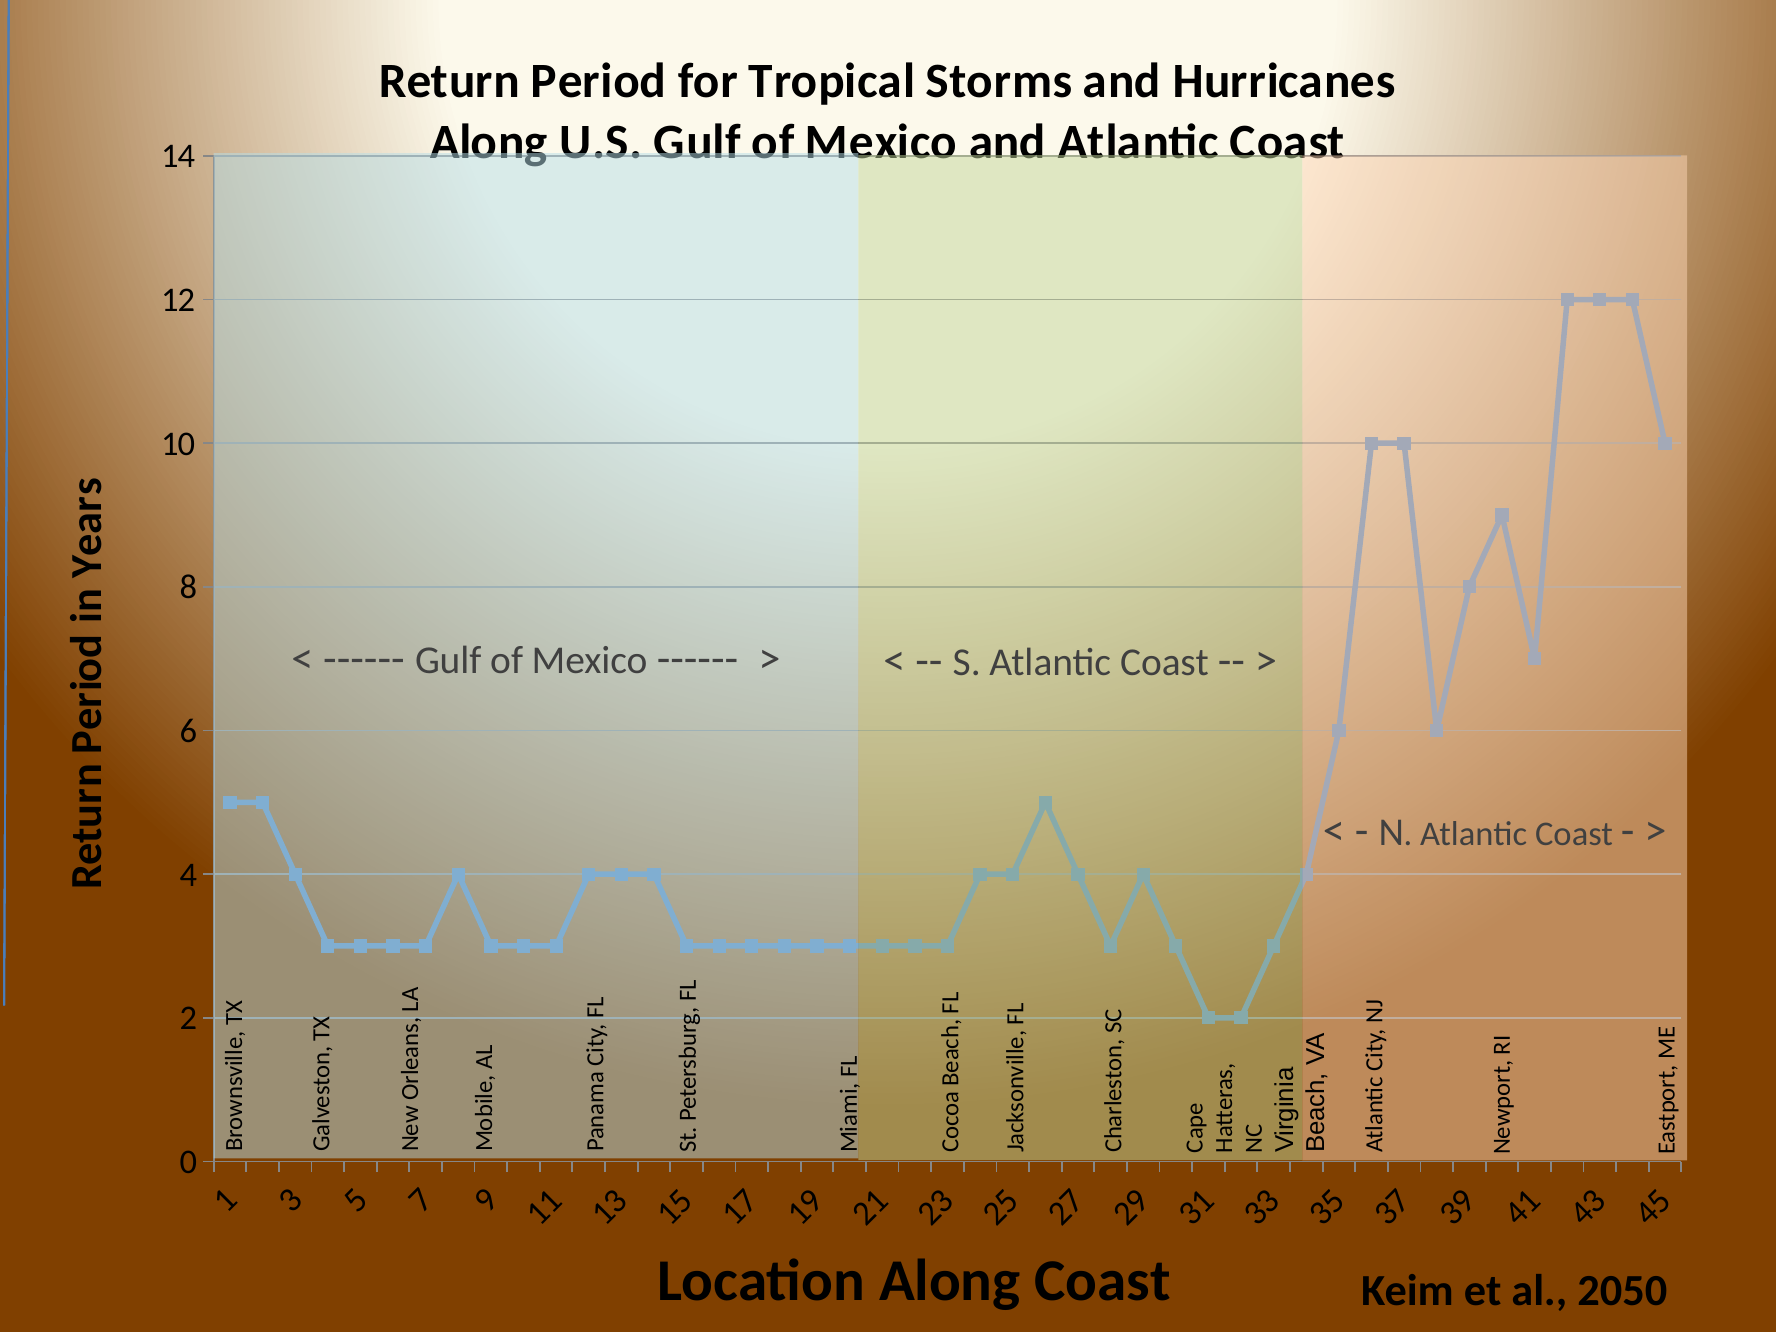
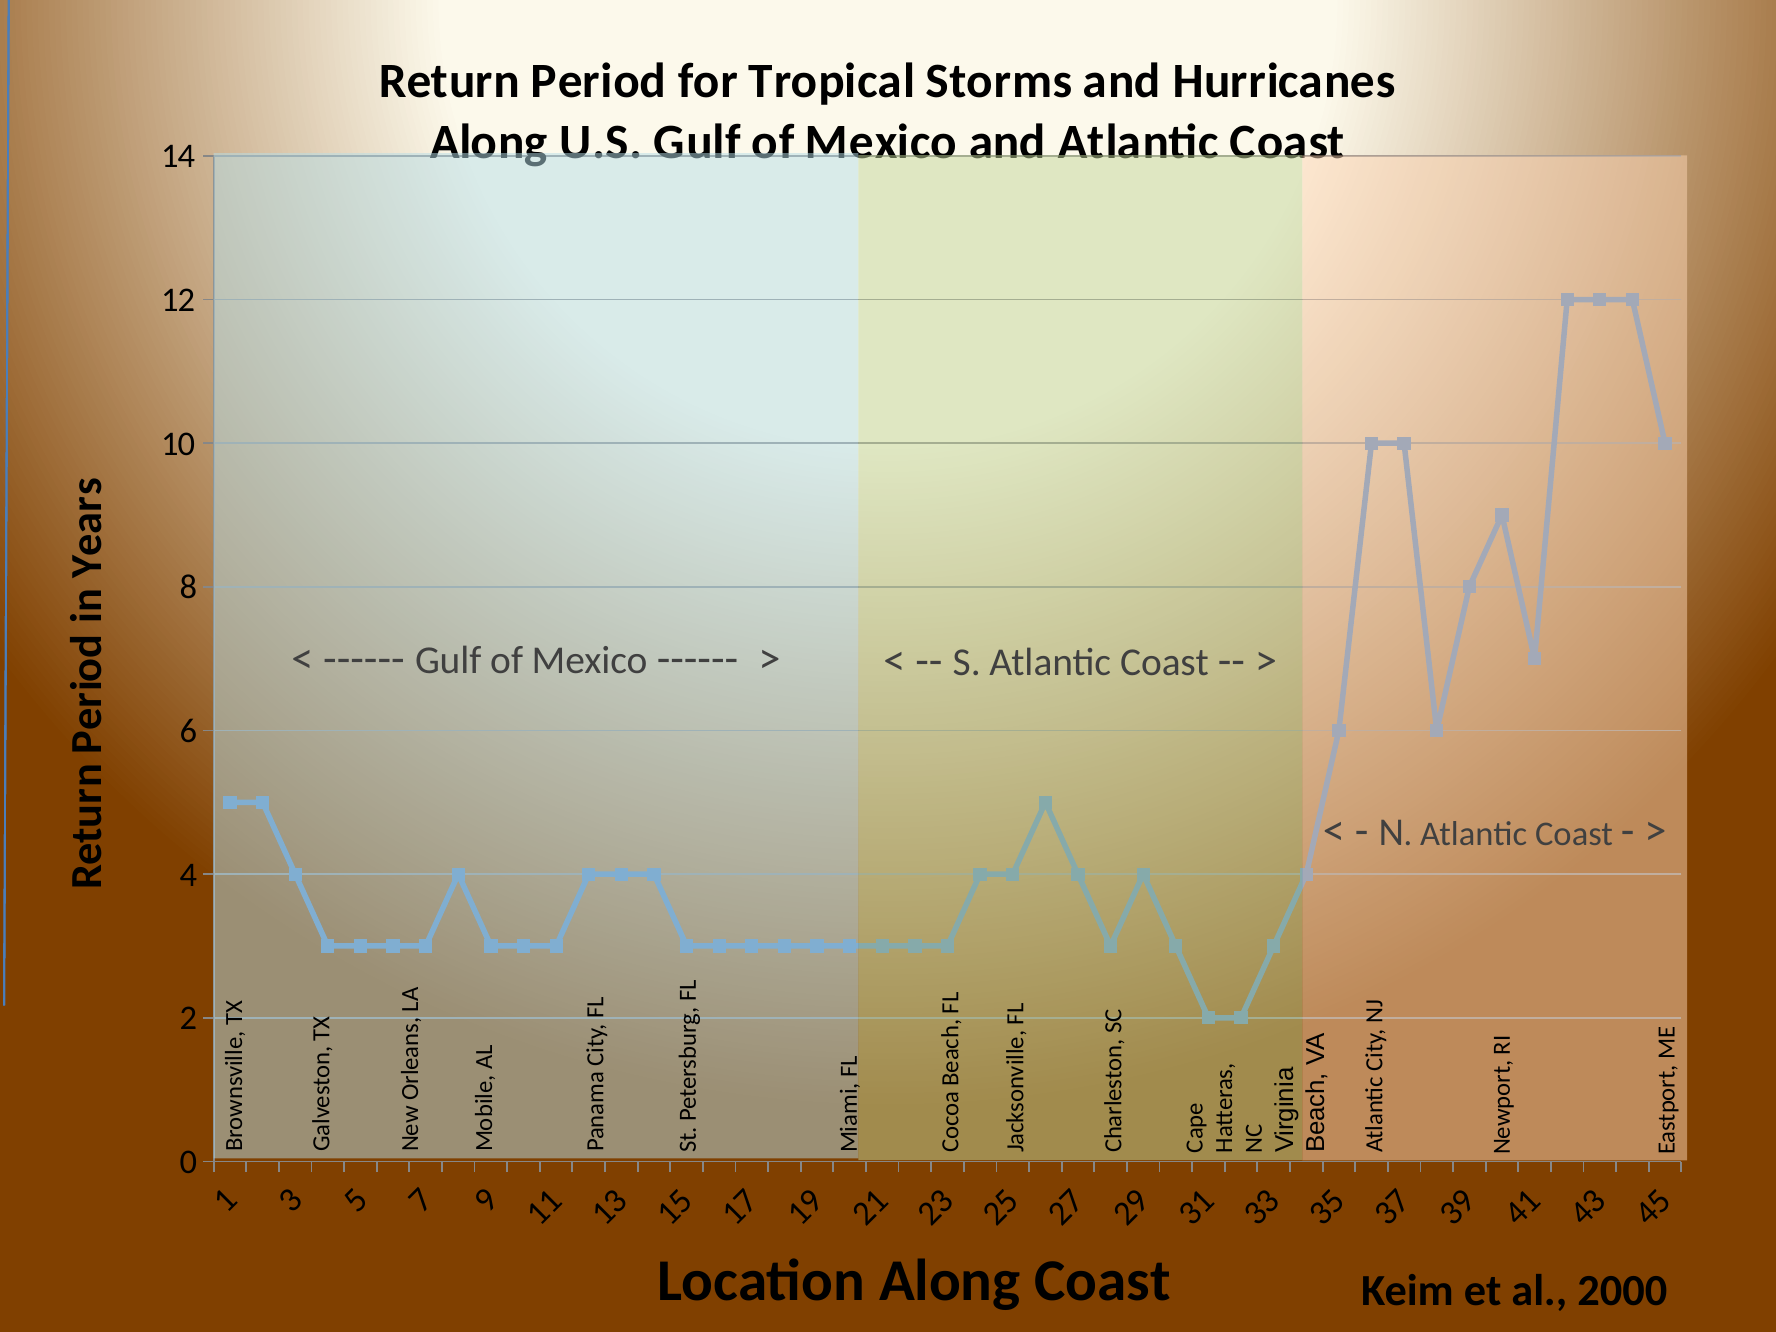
2050: 2050 -> 2000
